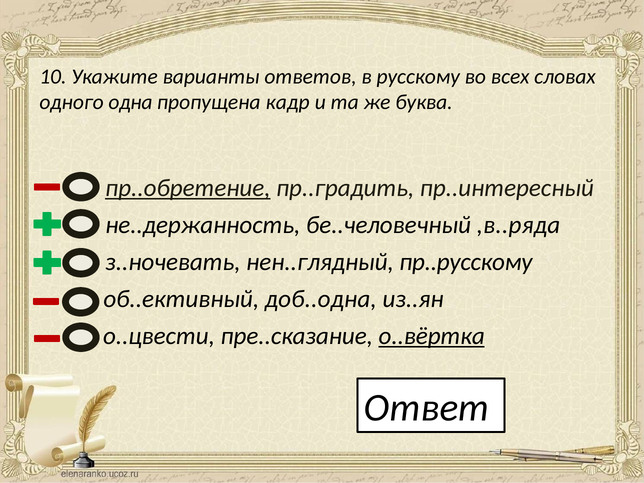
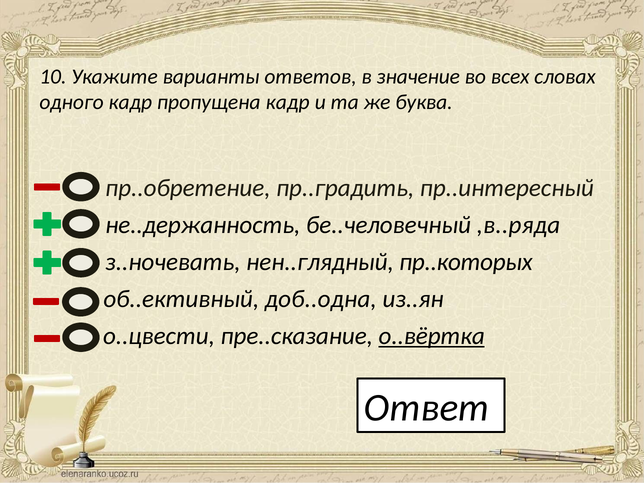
русскому: русскому -> значение
одного одна: одна -> кадр
пр..обретение underline: present -> none
пр..русскому: пр..русскому -> пр..которых
